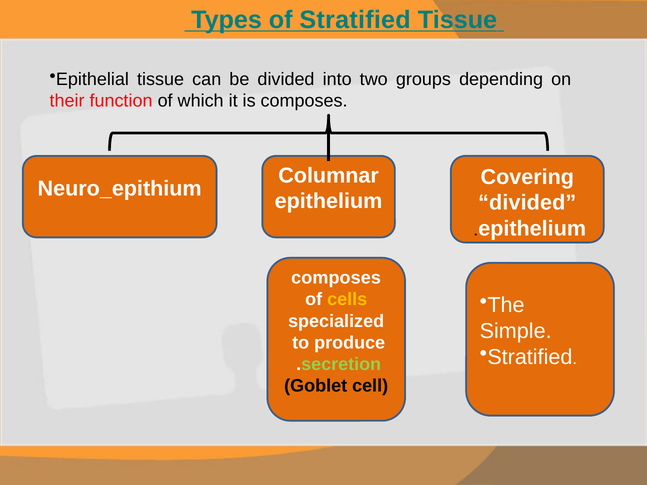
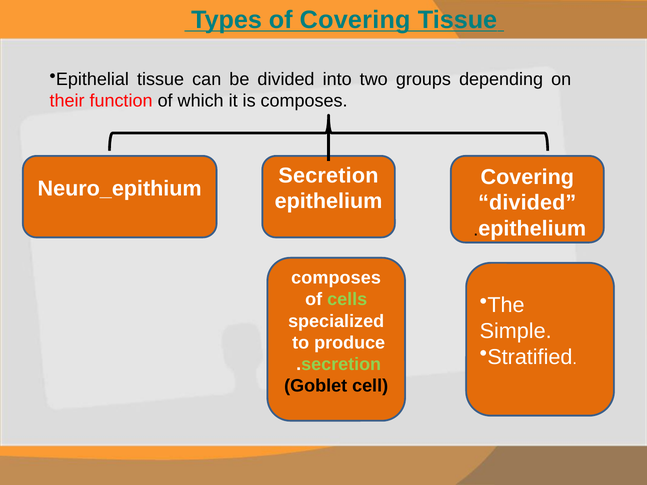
of Stratified: Stratified -> Covering
Columnar at (329, 176): Columnar -> Secretion
cells colour: yellow -> light green
